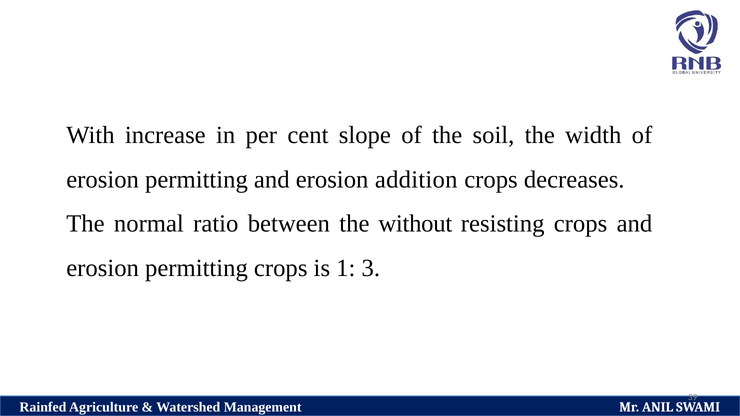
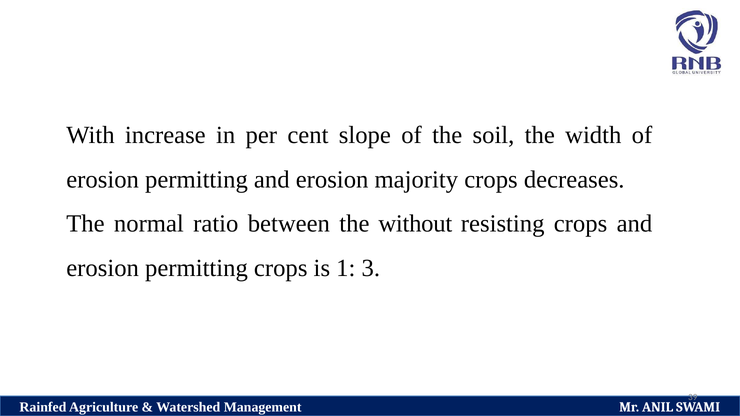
addition: addition -> majority
